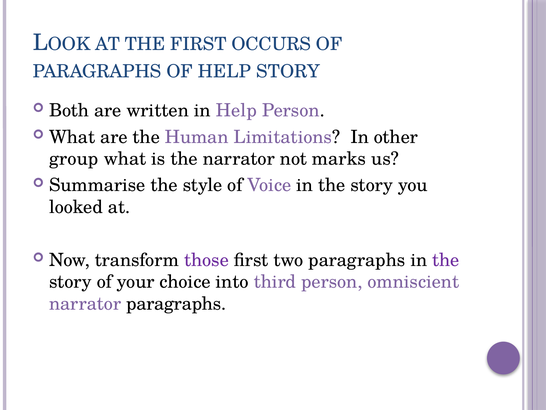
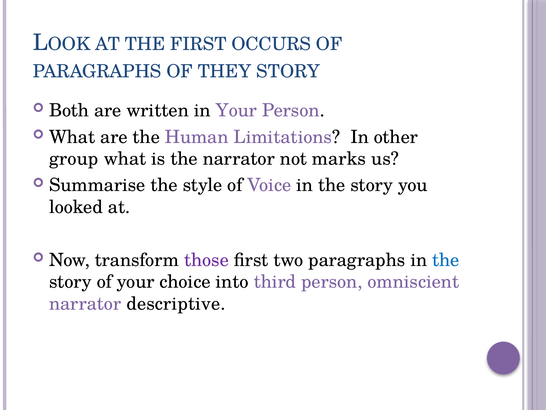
OF HELP: HELP -> THEY
in Help: Help -> Your
the at (446, 260) colour: purple -> blue
narrator paragraphs: paragraphs -> descriptive
